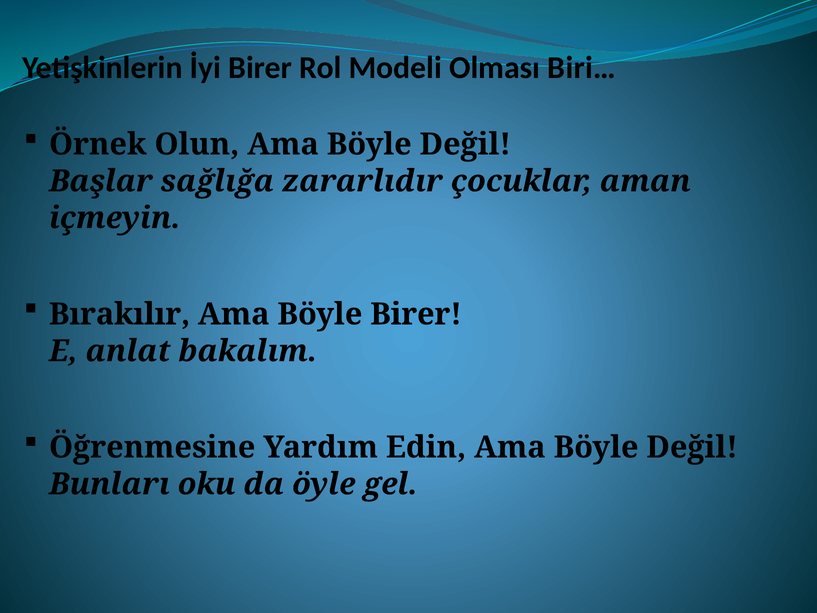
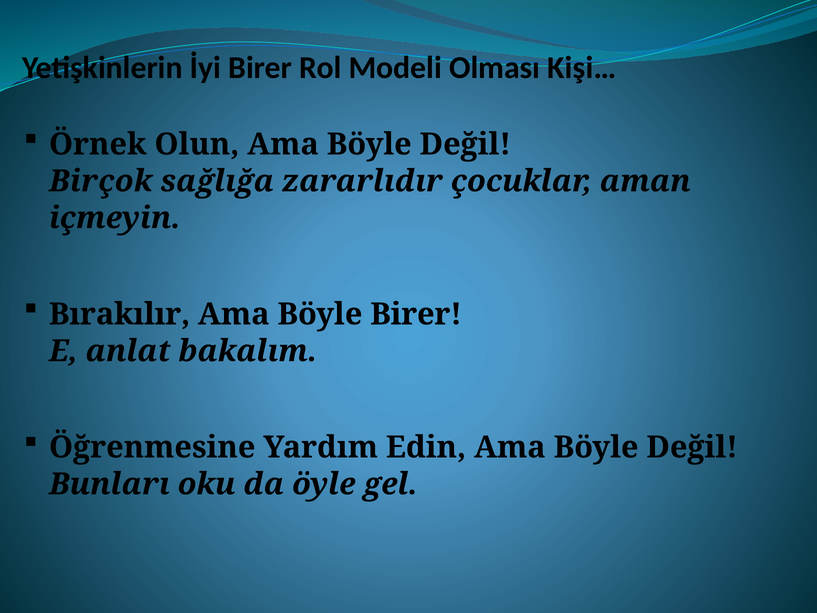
Biri…: Biri… -> Kişi…
Başlar: Başlar -> Birçok
